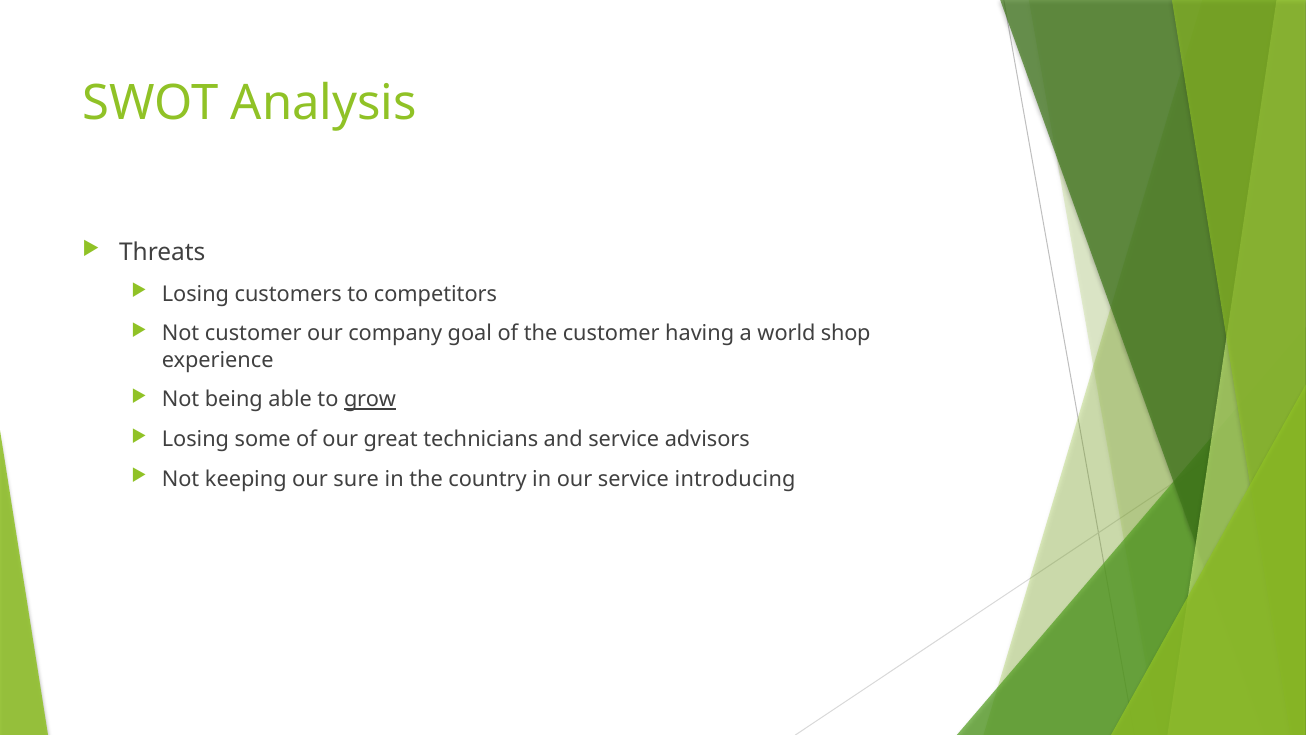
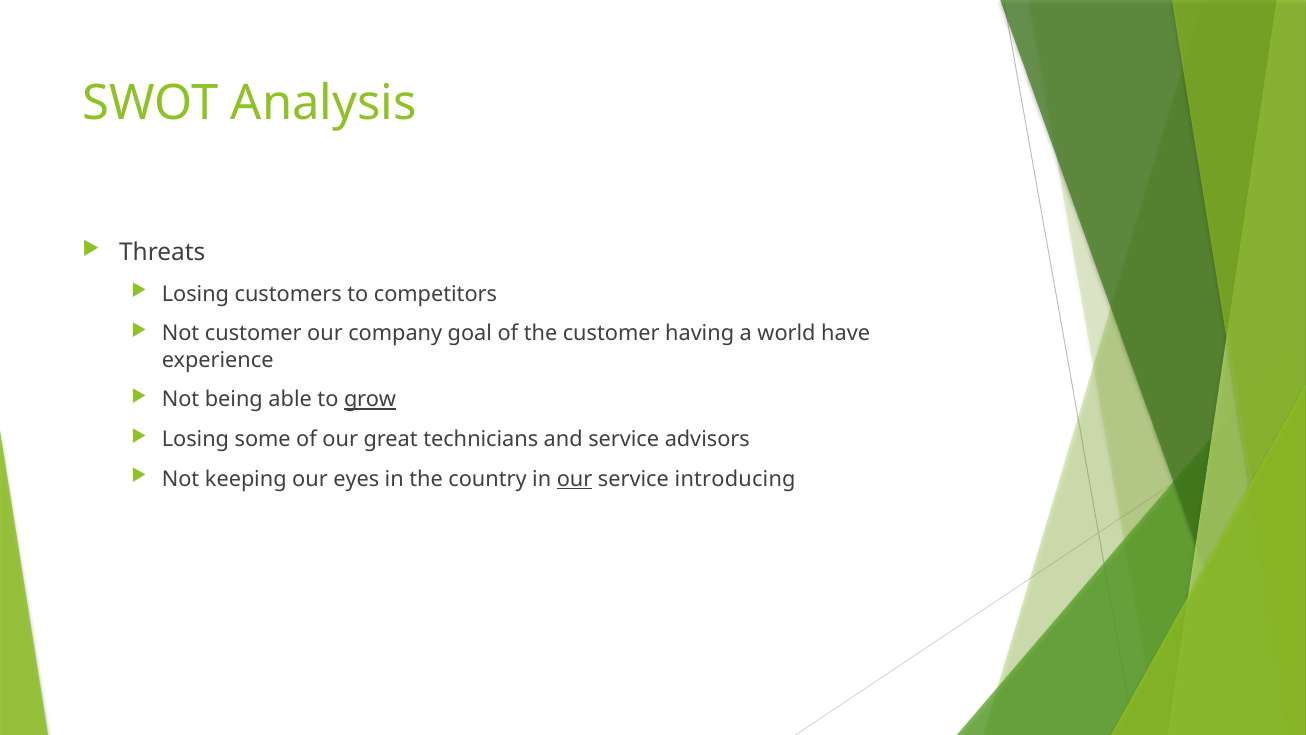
shop: shop -> have
sure: sure -> eyes
our at (575, 479) underline: none -> present
